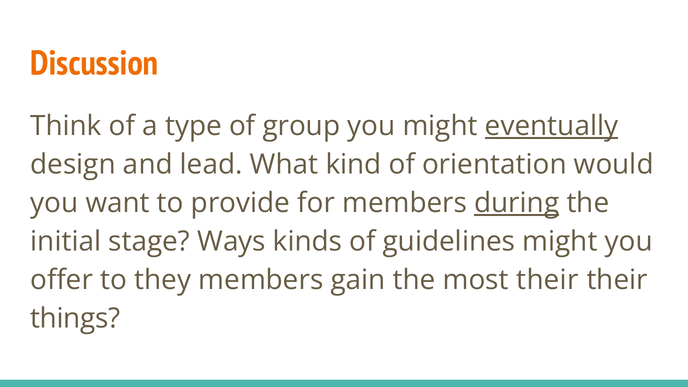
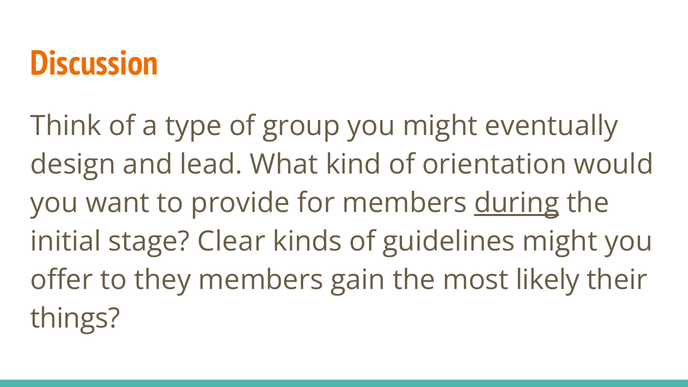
eventually underline: present -> none
Ways: Ways -> Clear
most their: their -> likely
